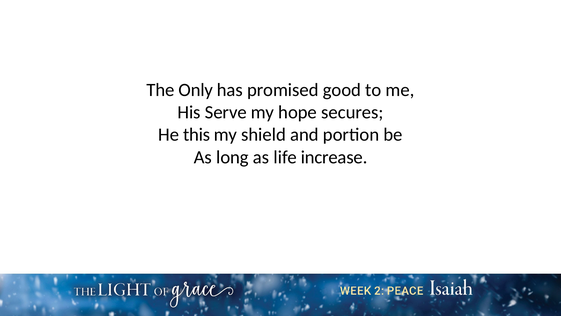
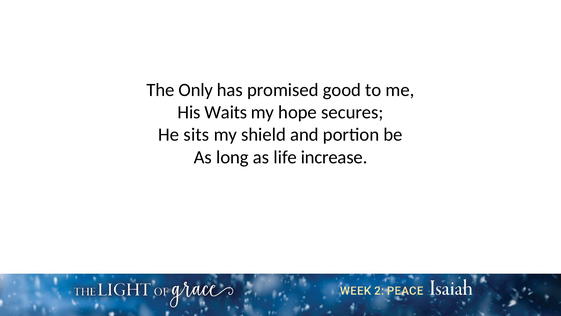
Serve: Serve -> Waits
this: this -> sits
